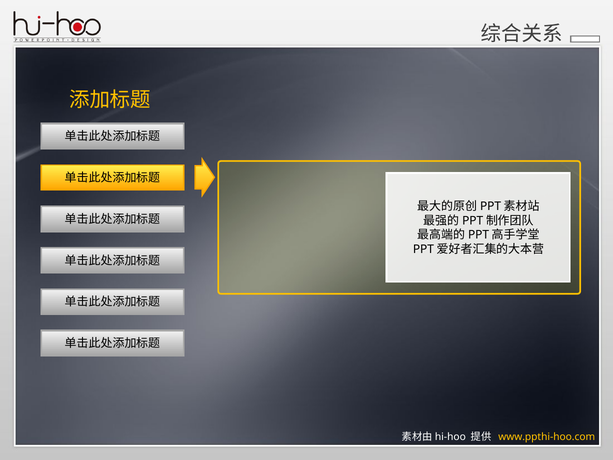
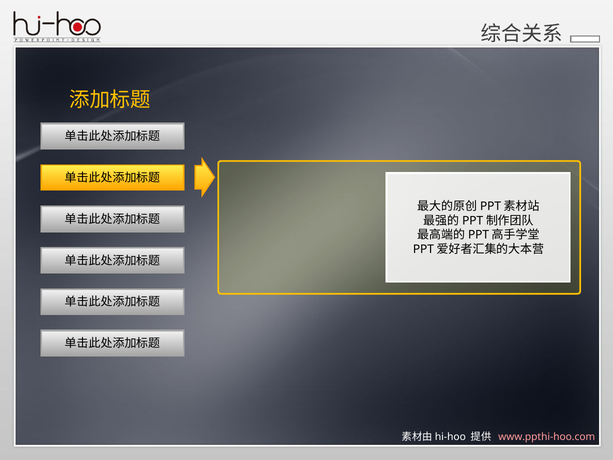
www.ppthi-hoo.com colour: yellow -> pink
